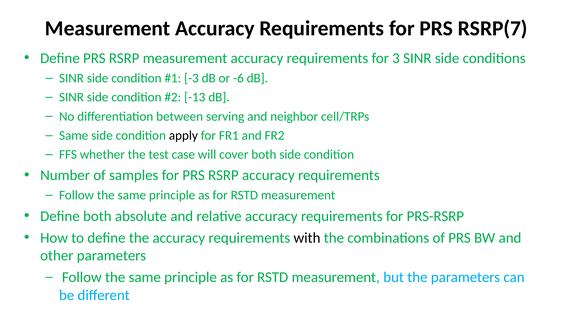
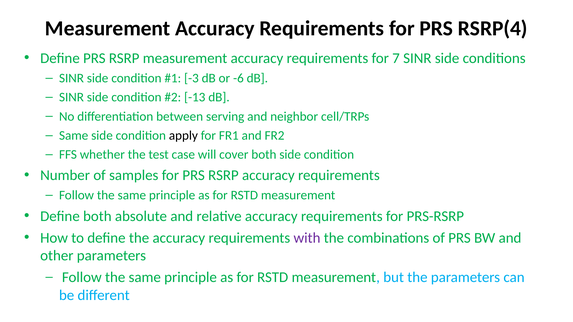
RSRP(7: RSRP(7 -> RSRP(4
3: 3 -> 7
with colour: black -> purple
